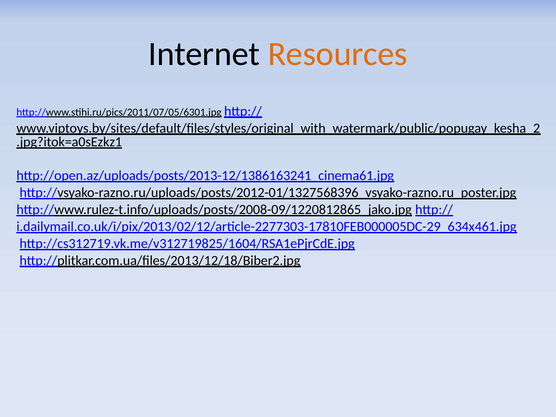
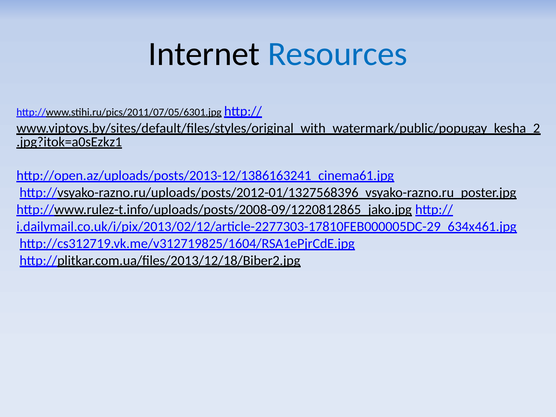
Resources colour: orange -> blue
